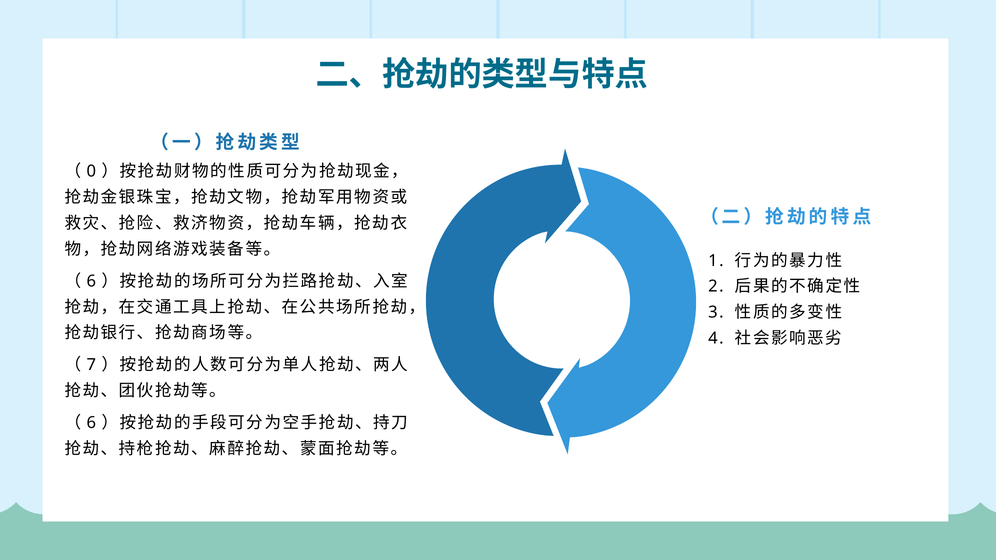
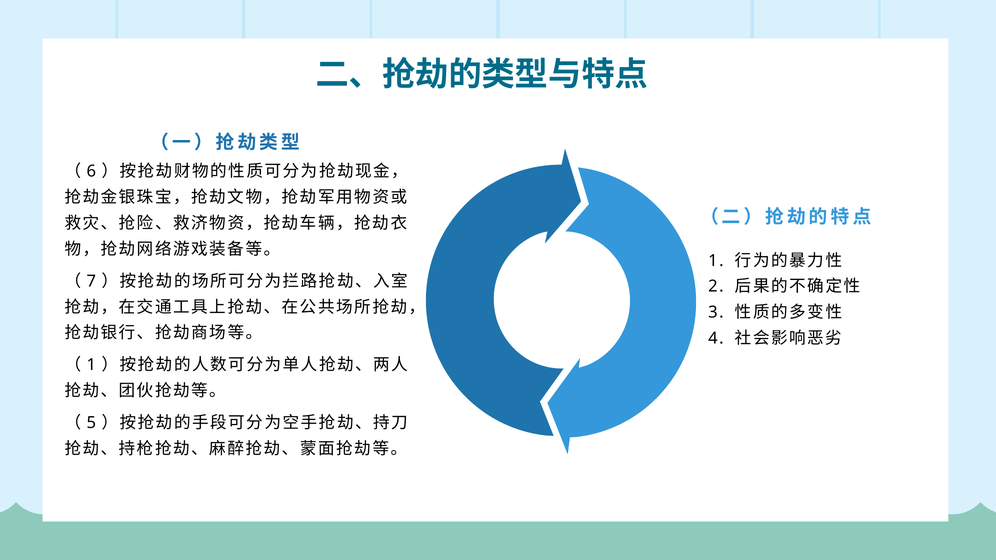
0: 0 -> 6
6 at (91, 281): 6 -> 7
7 at (91, 365): 7 -> 1
6 at (91, 423): 6 -> 5
